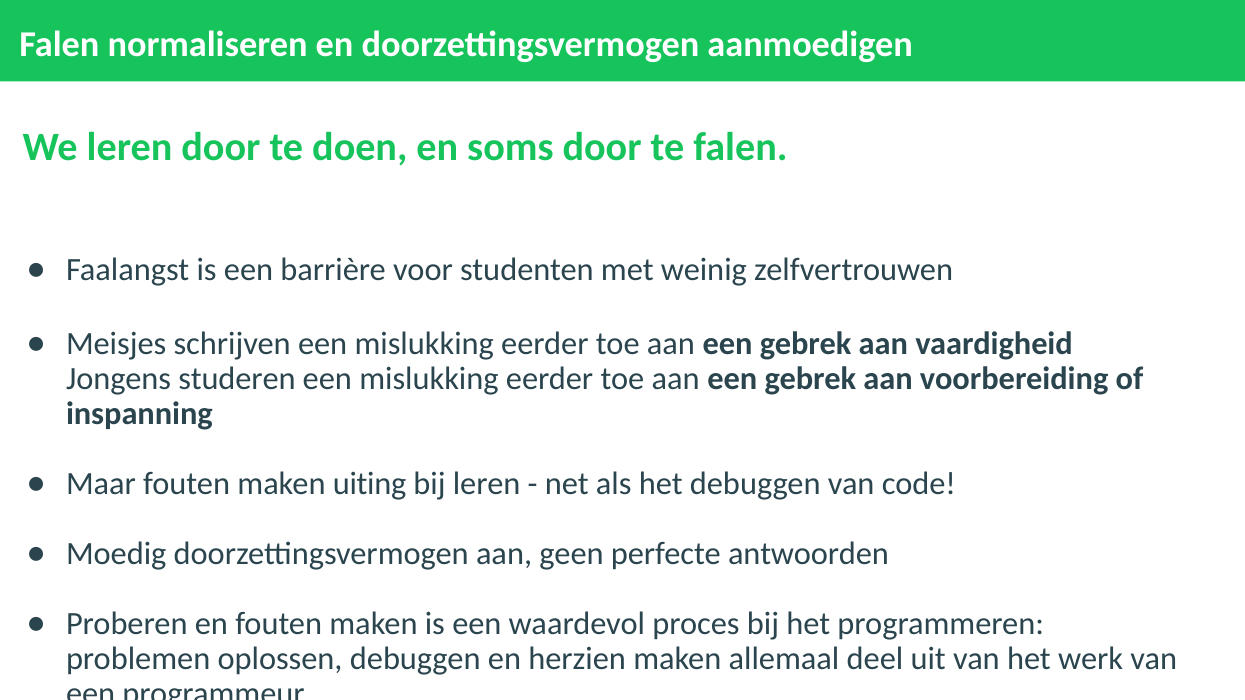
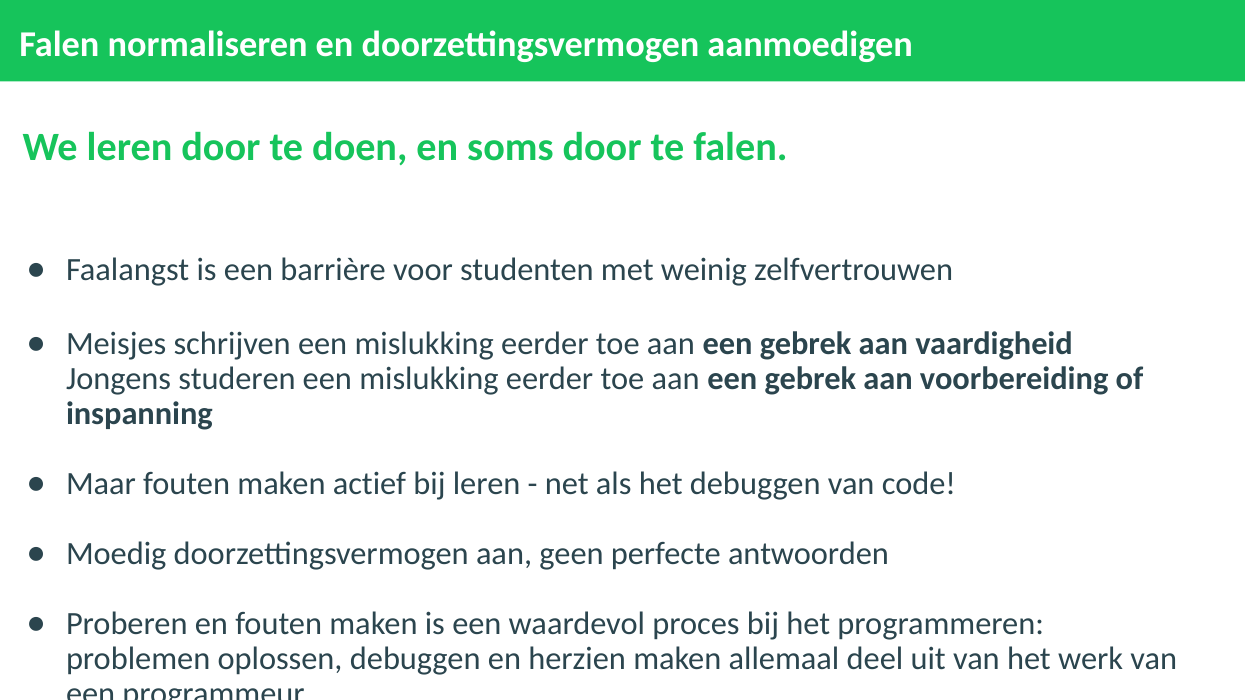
uiting: uiting -> actief
